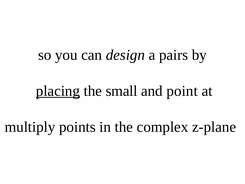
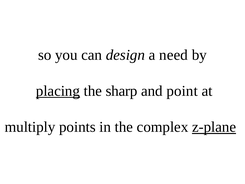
pairs: pairs -> need
small: small -> sharp
z-plane underline: none -> present
